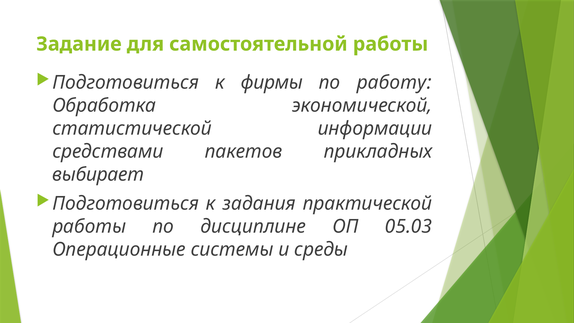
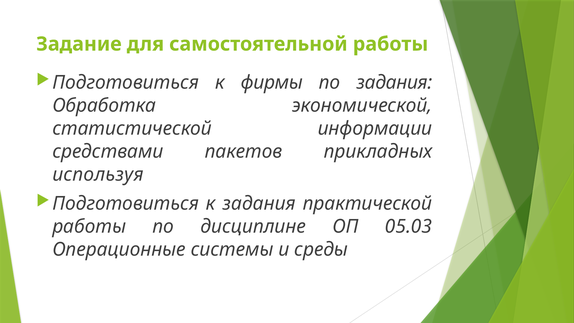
по работу: работу -> задания
выбирает: выбирает -> используя
